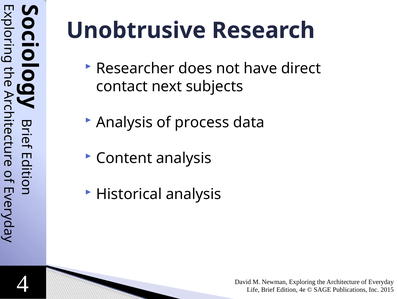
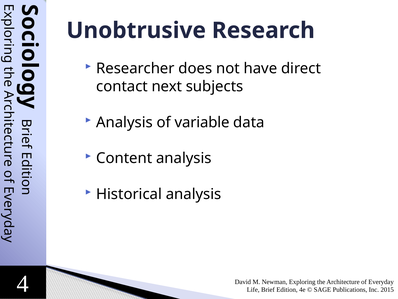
process: process -> variable
